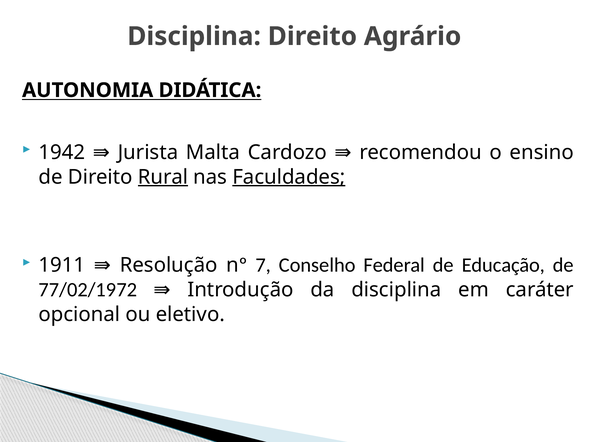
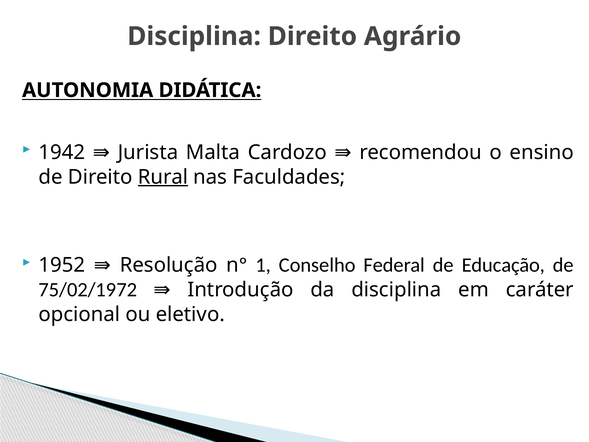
Faculdades underline: present -> none
7: 7 -> 1
1911: 1911 -> 1952
77/02/1972: 77/02/1972 -> 75/02/1972
